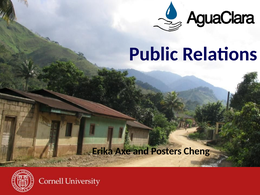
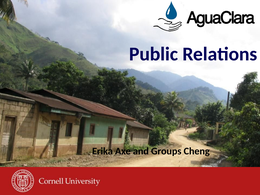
Posters: Posters -> Groups
